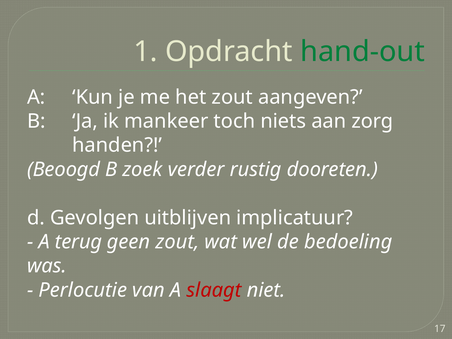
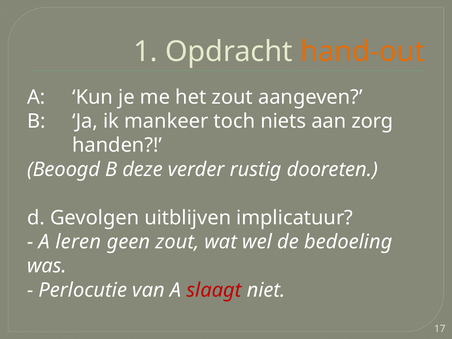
hand-out colour: green -> orange
zoek: zoek -> deze
terug: terug -> leren
